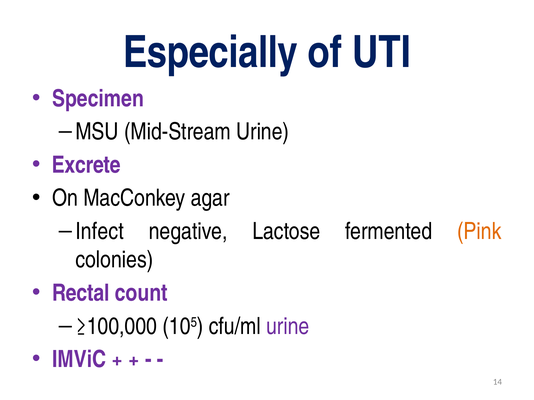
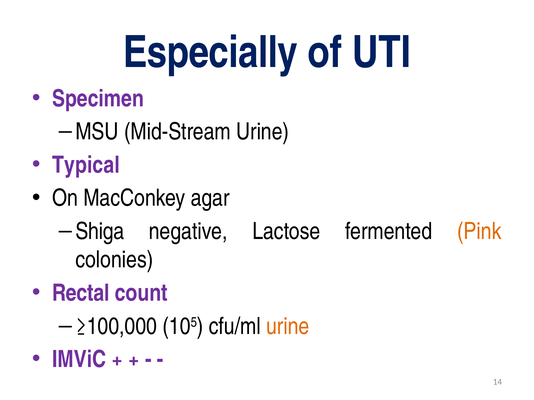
Excrete: Excrete -> Typical
Infect: Infect -> Shiga
urine at (288, 327) colour: purple -> orange
